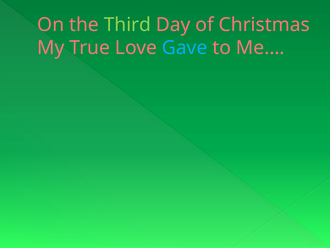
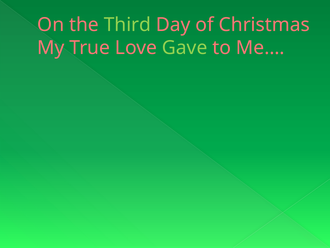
Gave colour: light blue -> light green
